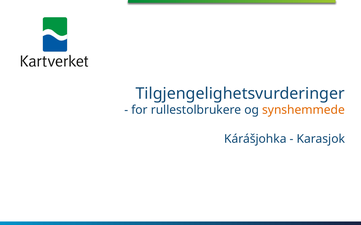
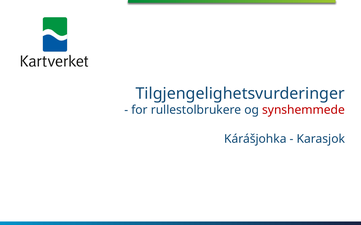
synshemmede colour: orange -> red
